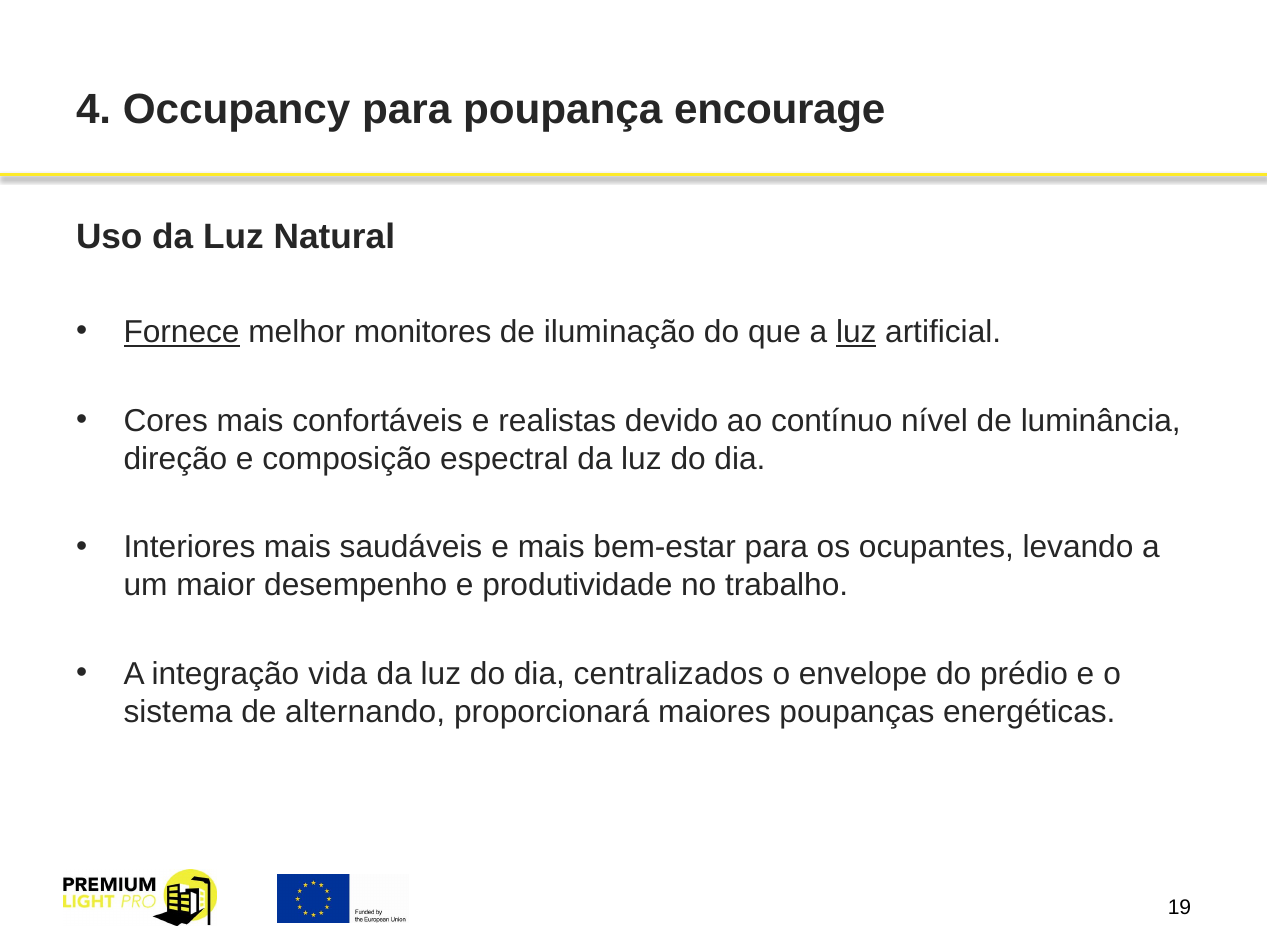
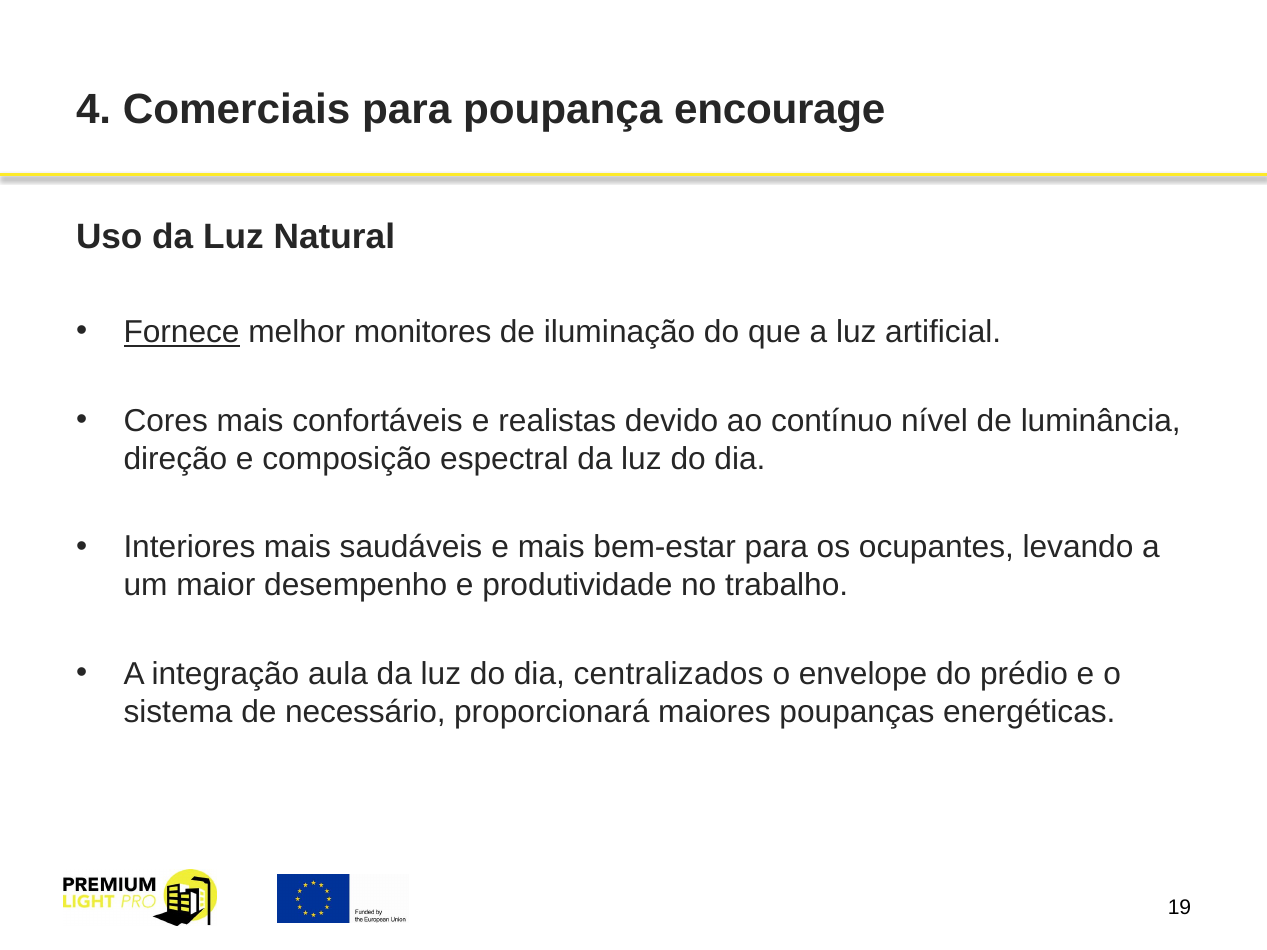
Occupancy: Occupancy -> Comerciais
luz at (856, 332) underline: present -> none
vida: vida -> aula
alternando: alternando -> necessário
